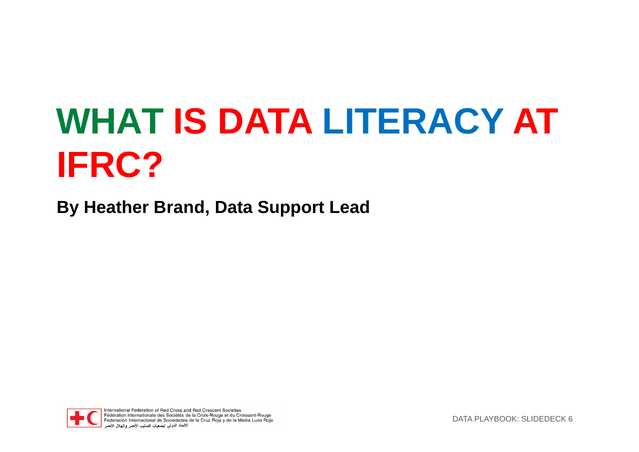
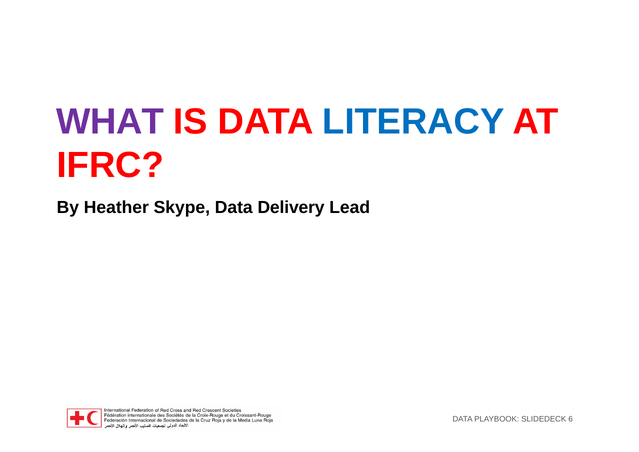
WHAT colour: green -> purple
Brand: Brand -> Skype
Support: Support -> Delivery
